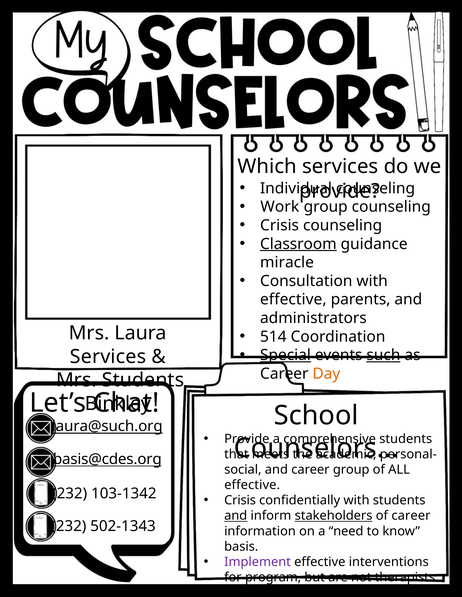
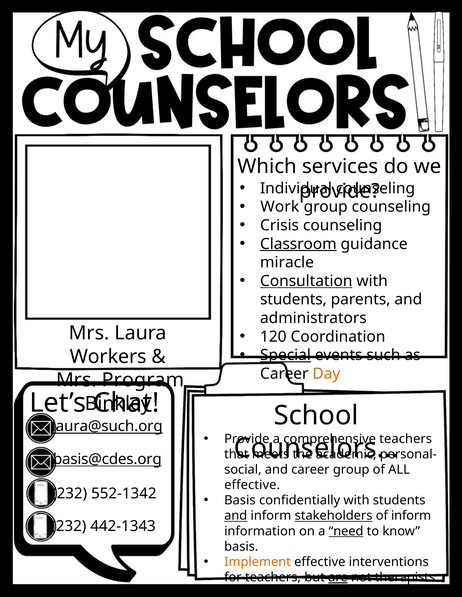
Consultation underline: none -> present
effective at (293, 300): effective -> students
514: 514 -> 120
such underline: present -> none
Services at (108, 357): Services -> Workers
Mrs Students: Students -> Program
students at (406, 439): students -> teachers
103-1342: 103-1342 -> 552-1342
Crisis at (240, 501): Crisis -> Basis
of career: career -> inform
502-1343: 502-1343 -> 442-1343
need underline: none -> present
Implement colour: purple -> orange
for program: program -> teachers
are underline: none -> present
